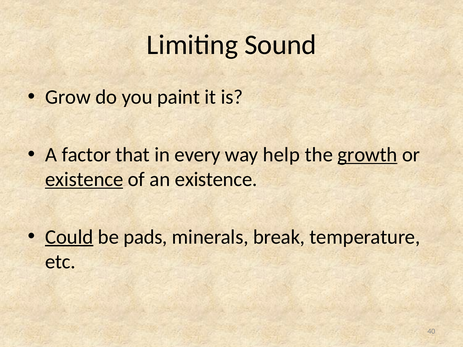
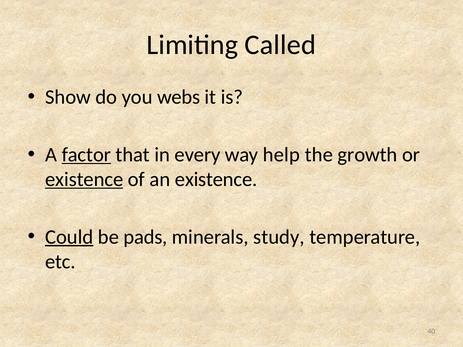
Sound: Sound -> Called
Grow: Grow -> Show
paint: paint -> webs
factor underline: none -> present
growth underline: present -> none
break: break -> study
